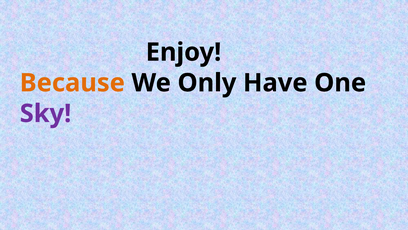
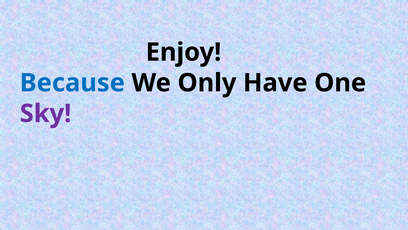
Because colour: orange -> blue
